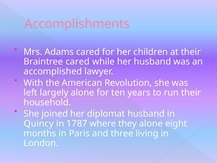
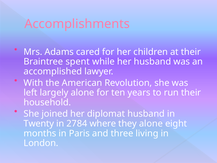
Braintree cared: cared -> spent
Quincy: Quincy -> Twenty
1787: 1787 -> 2784
